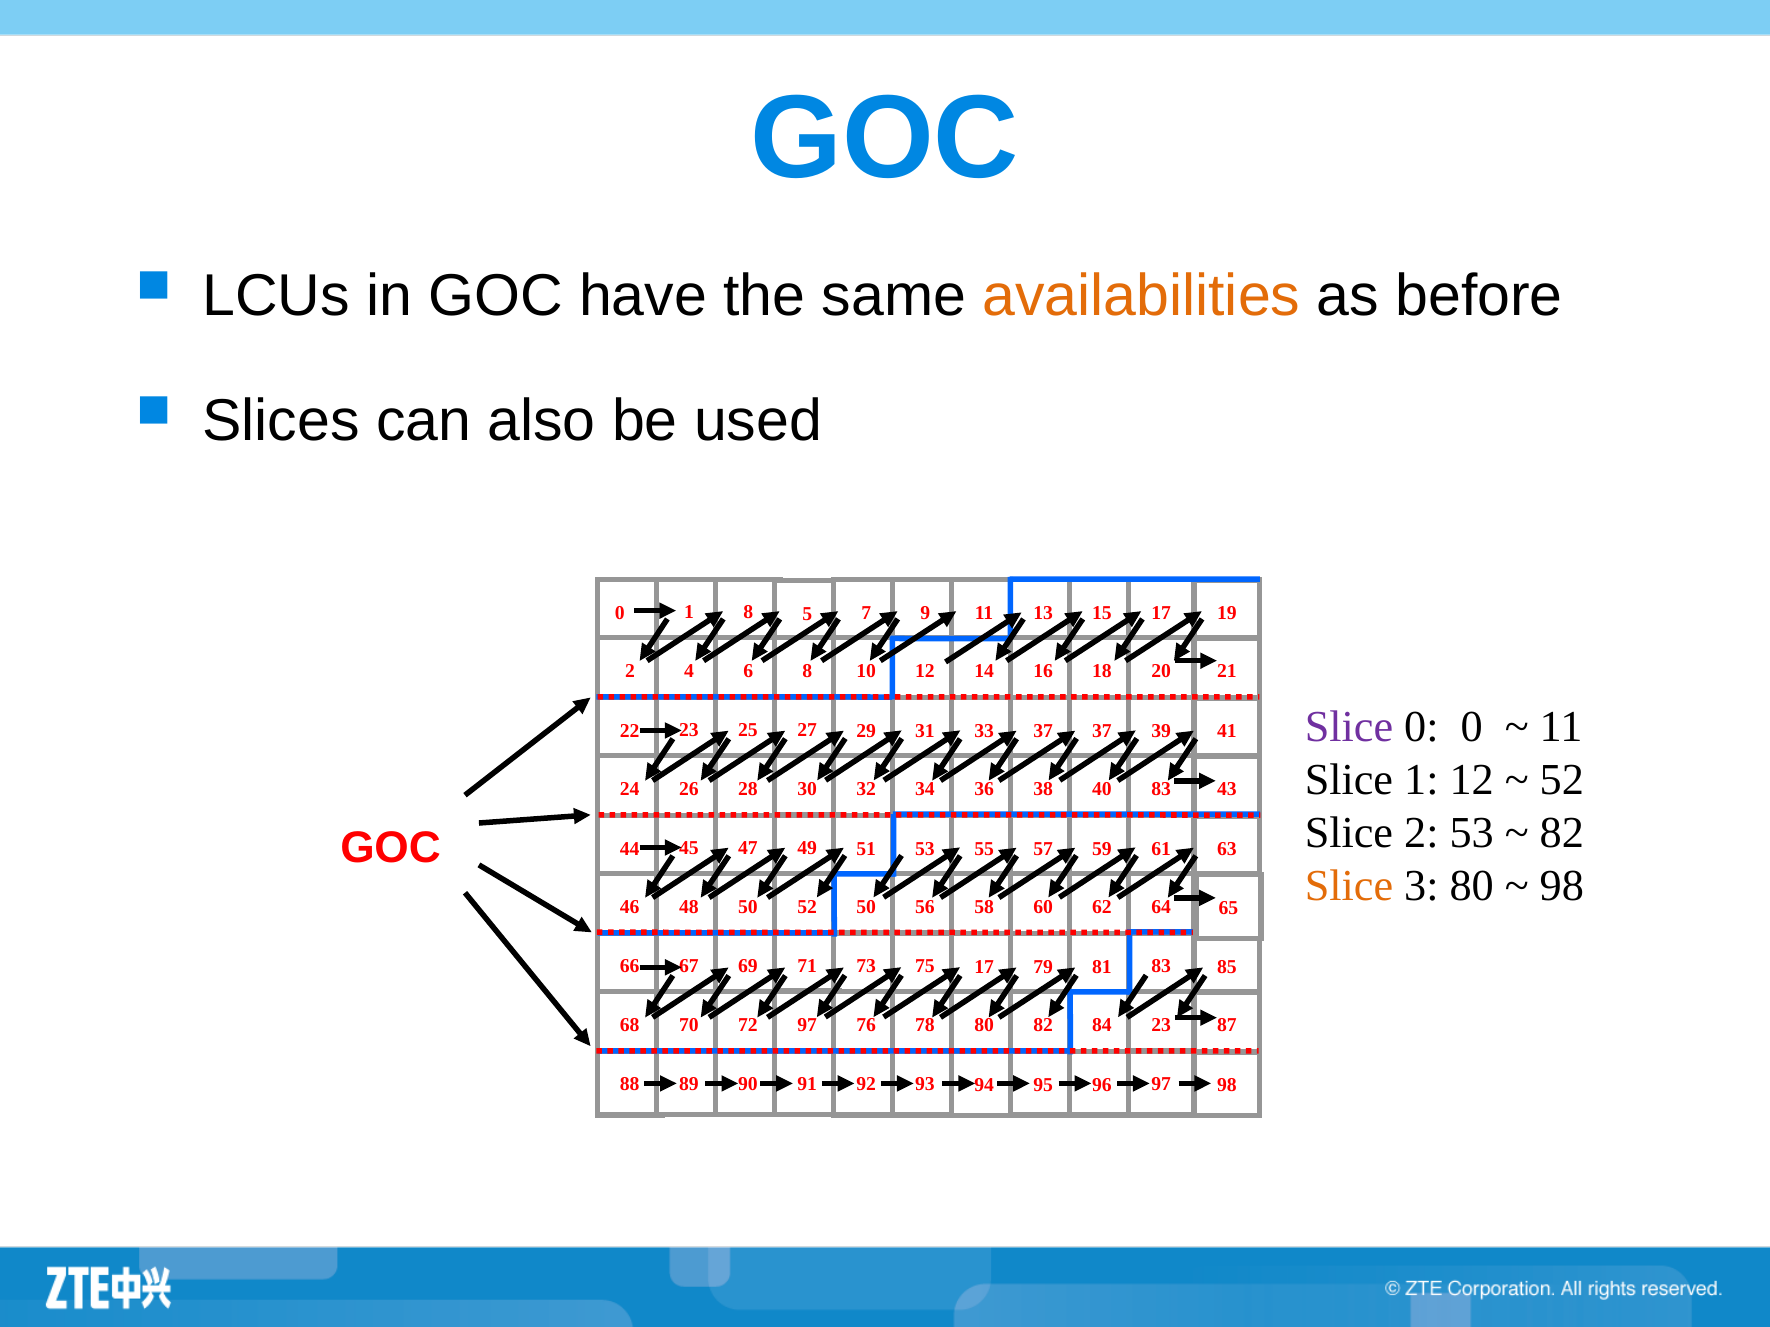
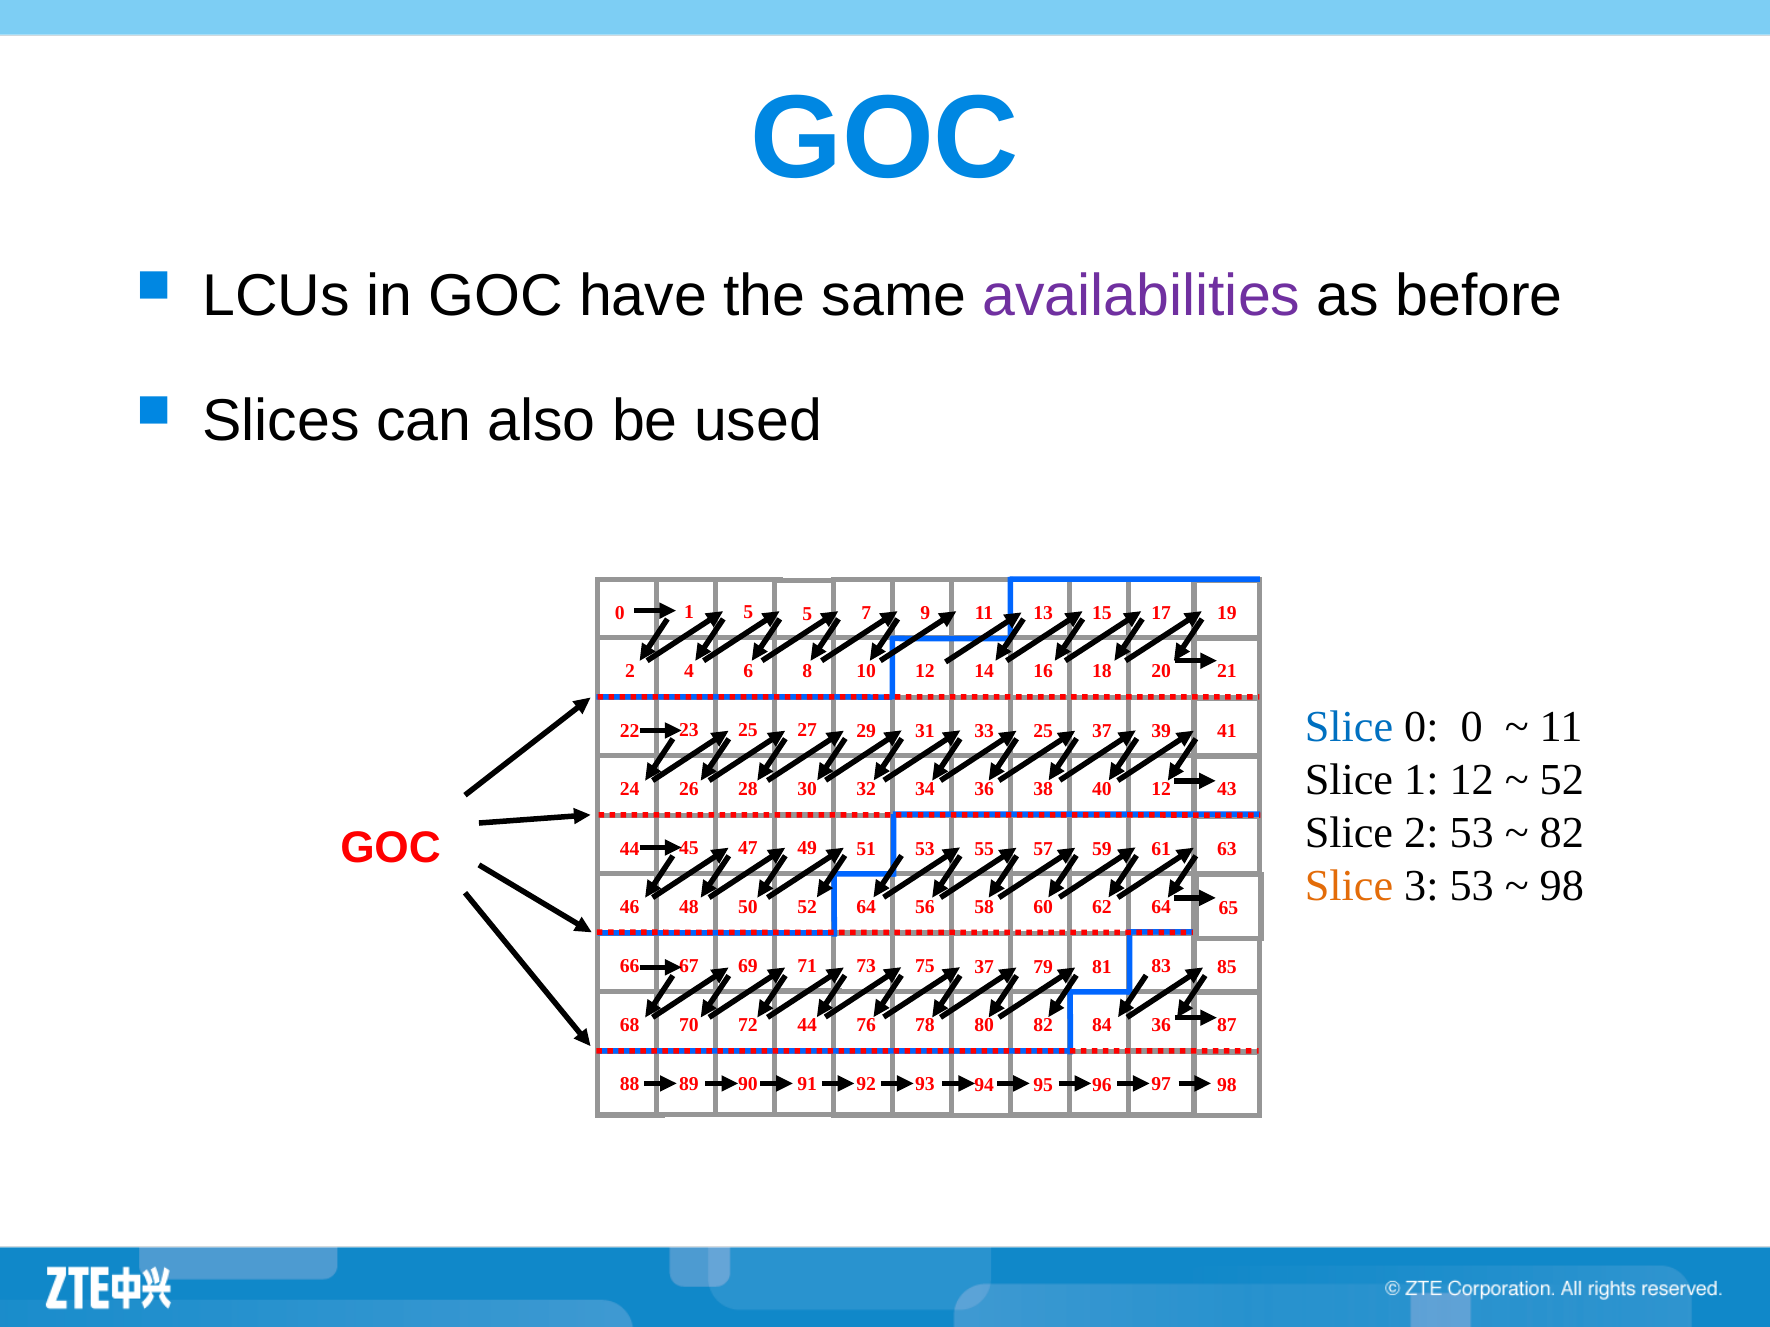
availabilities colour: orange -> purple
1 8: 8 -> 5
Slice at (1349, 727) colour: purple -> blue
33 37: 37 -> 25
40 83: 83 -> 12
3 80: 80 -> 53
52 50: 50 -> 64
75 17: 17 -> 37
72 97: 97 -> 44
84 23: 23 -> 36
